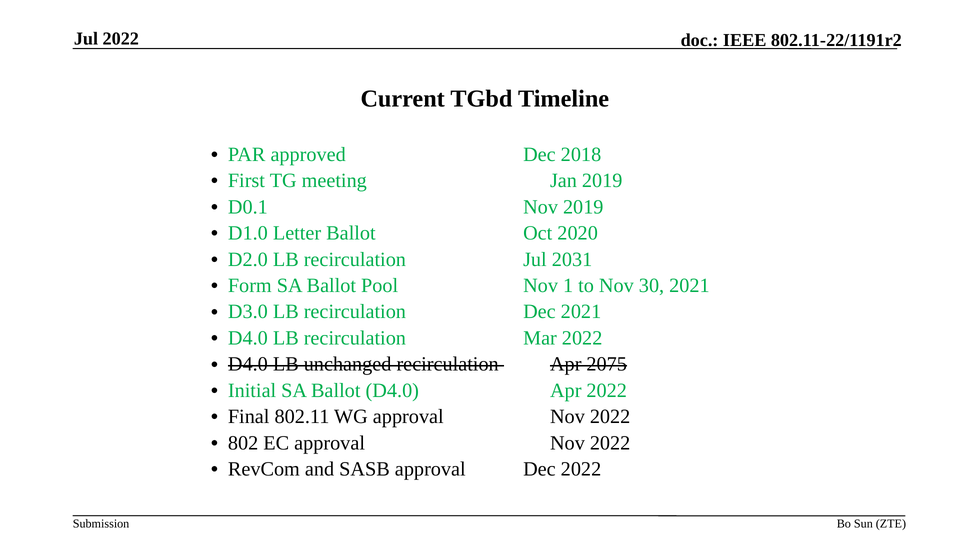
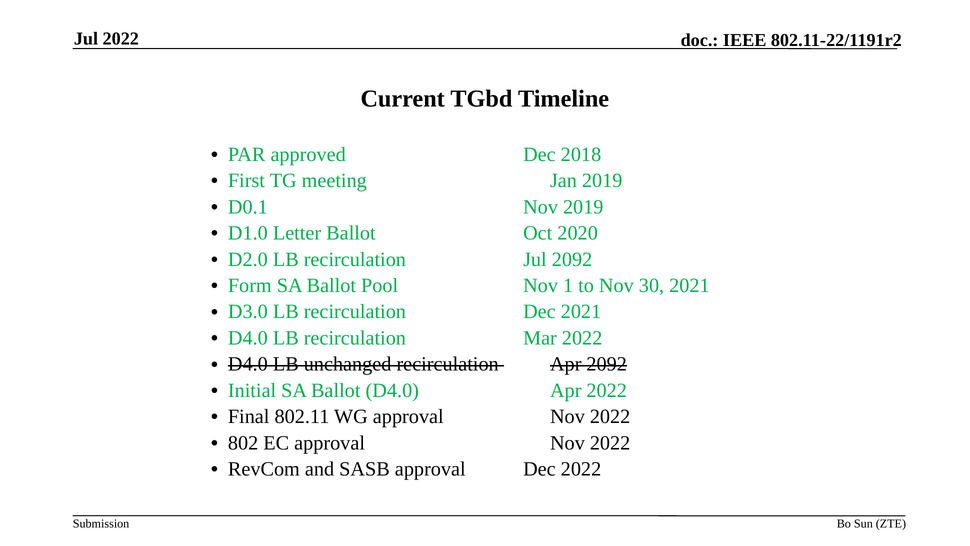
Jul 2031: 2031 -> 2092
Apr 2075: 2075 -> 2092
